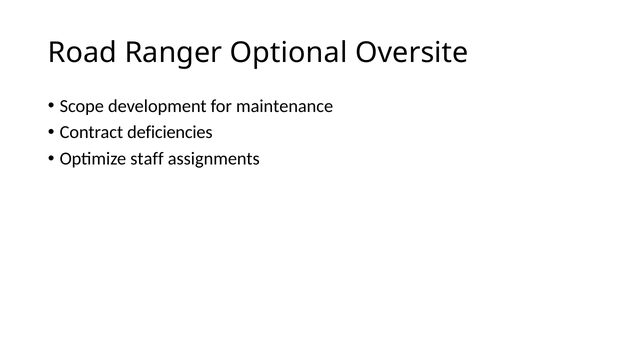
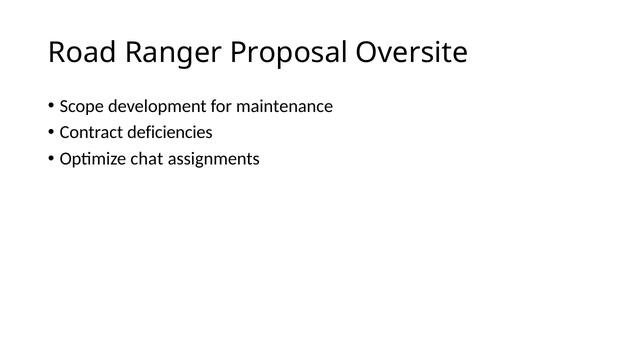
Optional: Optional -> Proposal
staff: staff -> chat
